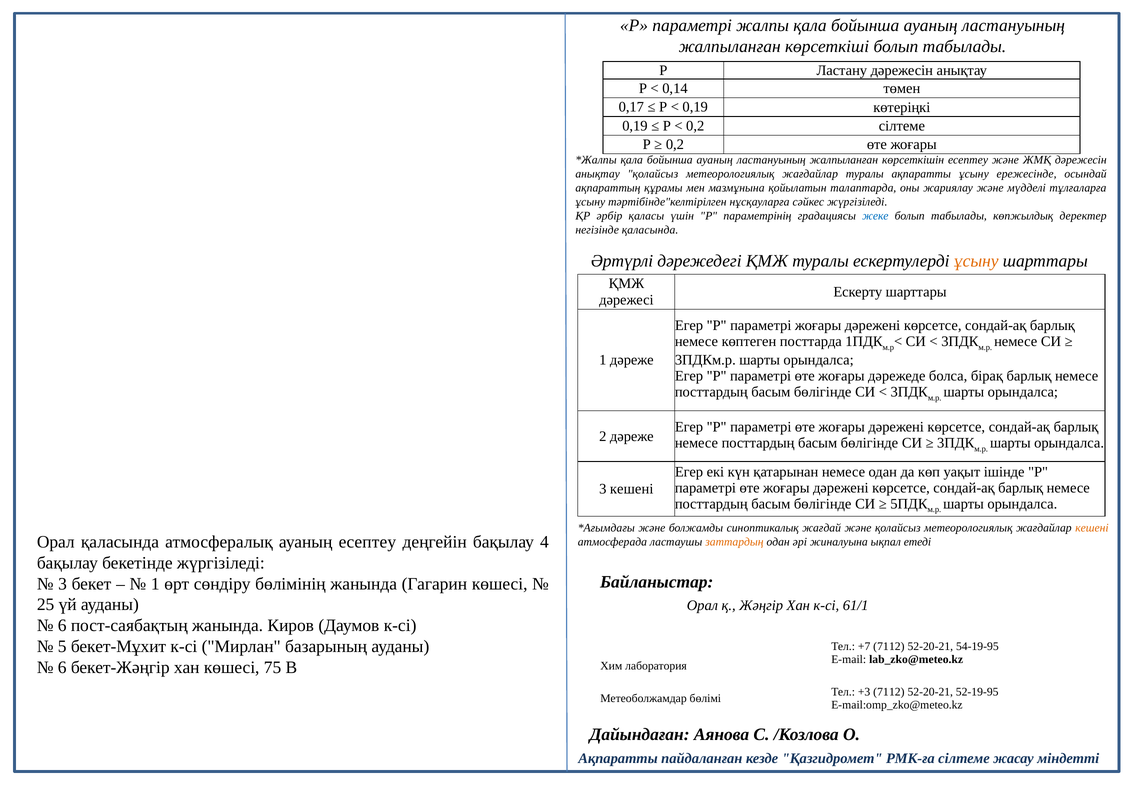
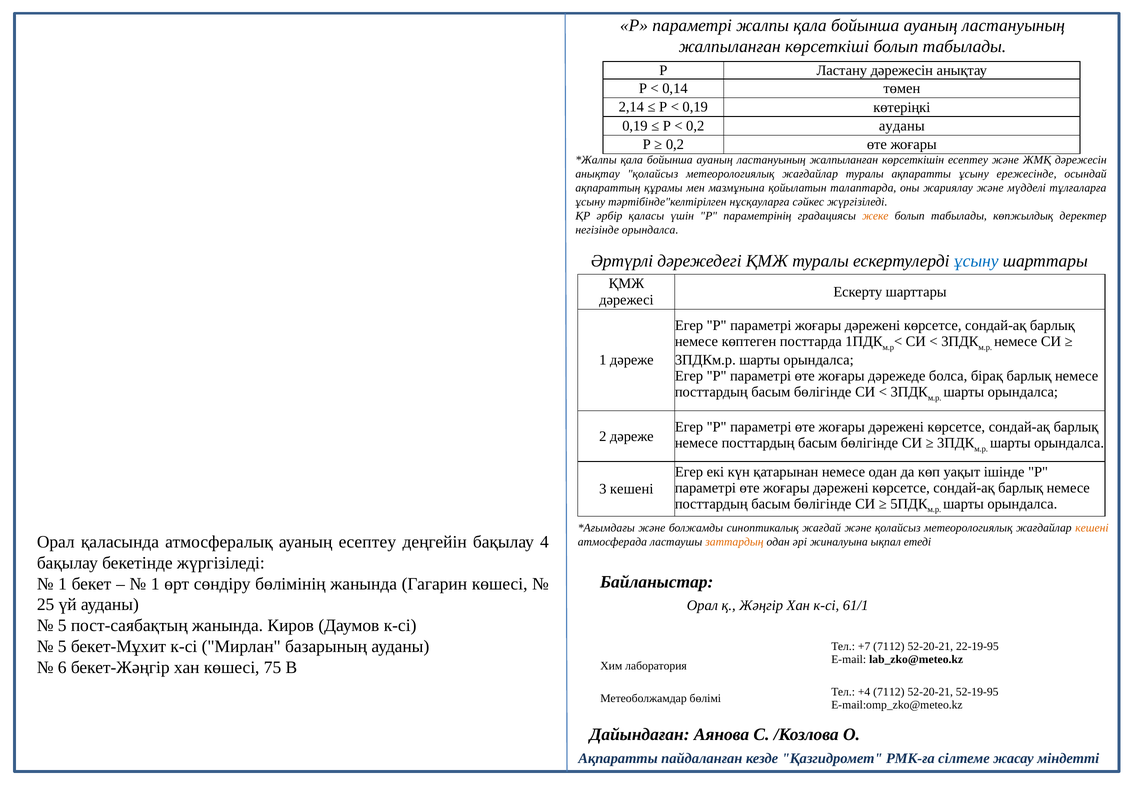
0,17: 0,17 -> 2,14
0,2 сілтеме: сілтеме -> ауданы
жеке colour: blue -> orange
негізінде қаласында: қаласында -> орындалса
ұсыну at (976, 261) colour: orange -> blue
3 at (63, 584): 3 -> 1
6 at (62, 626): 6 -> 5
54-19-95: 54-19-95 -> 22-19-95
+3: +3 -> +4
